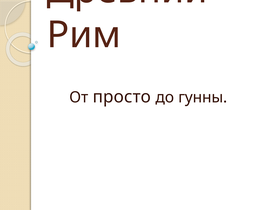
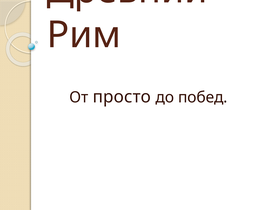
гунны: гунны -> побед
